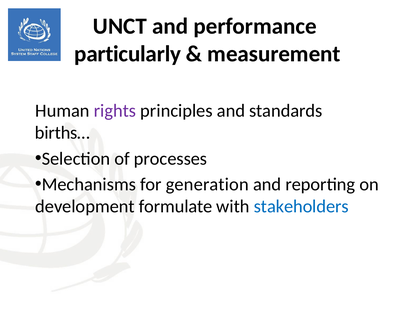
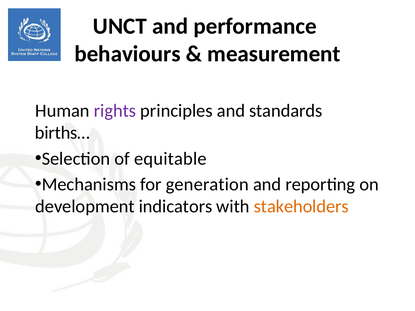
particularly: particularly -> behaviours
processes: processes -> equitable
formulate: formulate -> indicators
stakeholders colour: blue -> orange
